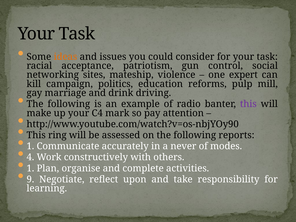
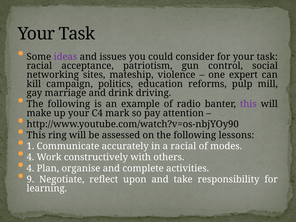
ideas colour: orange -> purple
reports: reports -> lessons
a never: never -> racial
1 at (30, 168): 1 -> 4
